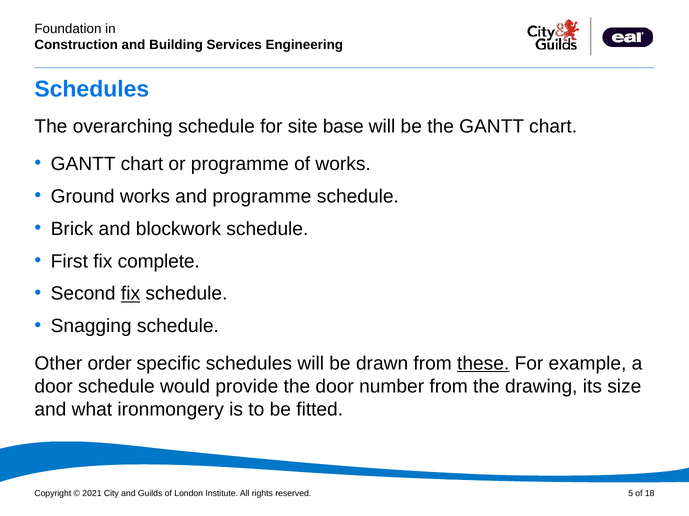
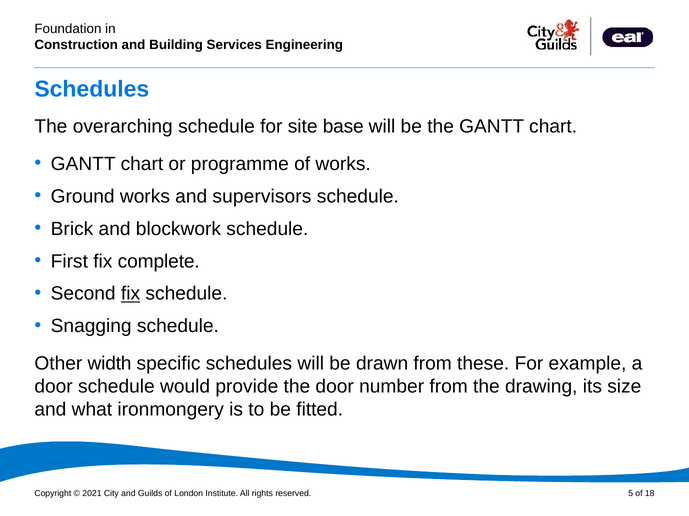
and programme: programme -> supervisors
order: order -> width
these underline: present -> none
